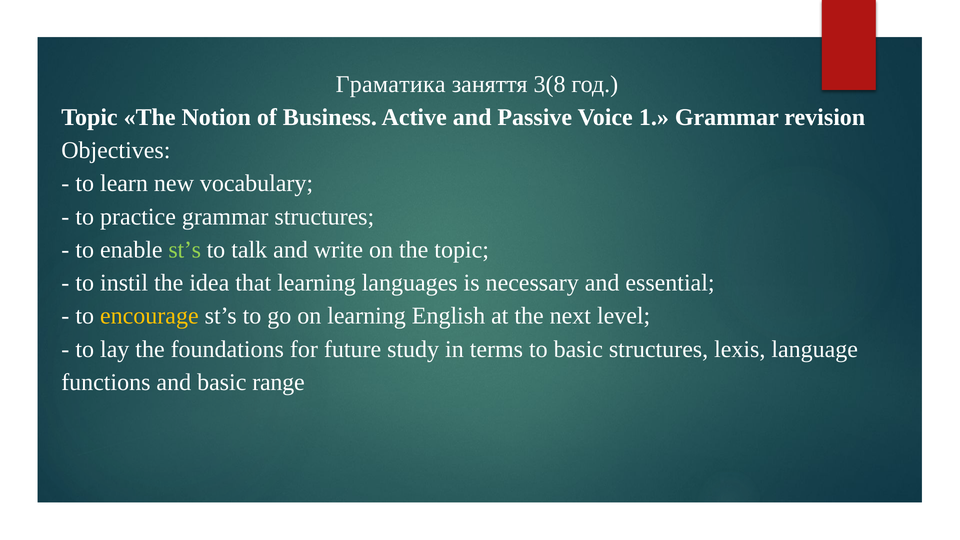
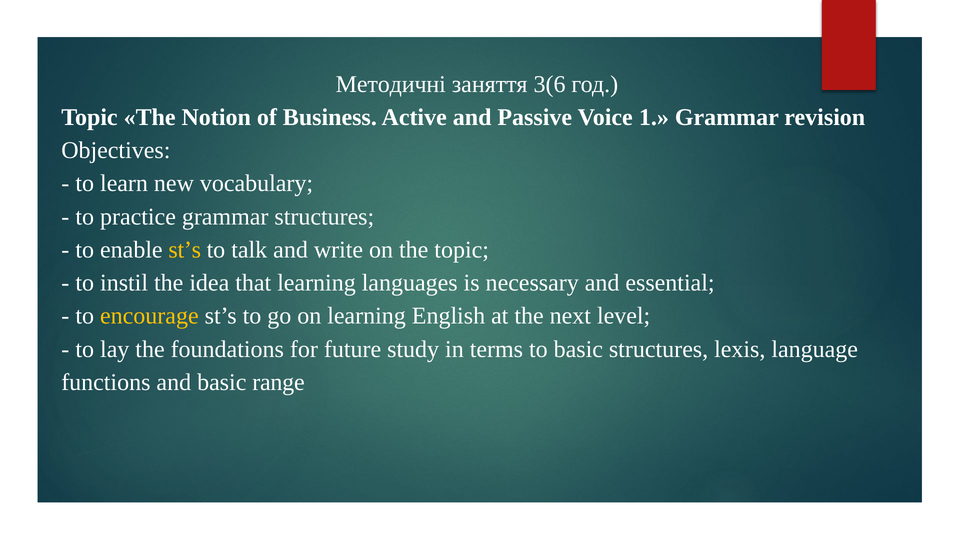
Граматика: Граматика -> Методичні
3(8: 3(8 -> 3(6
st’s at (185, 250) colour: light green -> yellow
